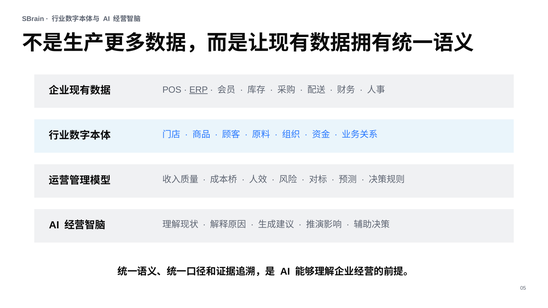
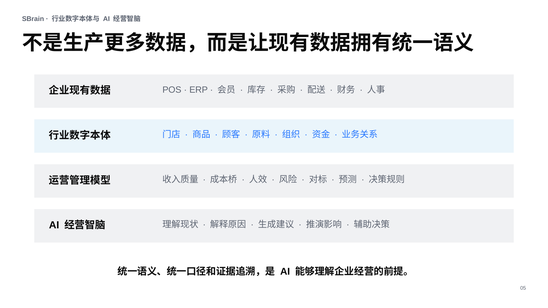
ERP underline: present -> none
